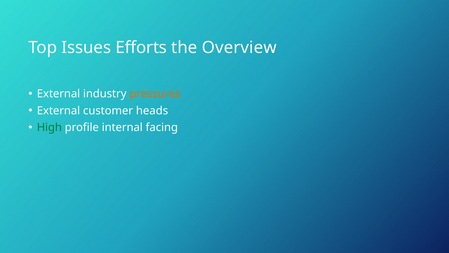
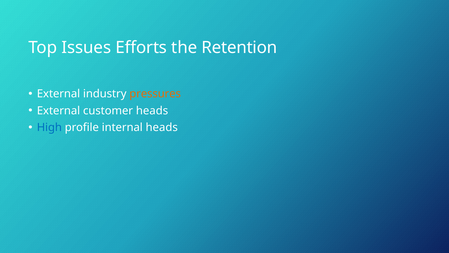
Overview: Overview -> Retention
High colour: green -> blue
internal facing: facing -> heads
